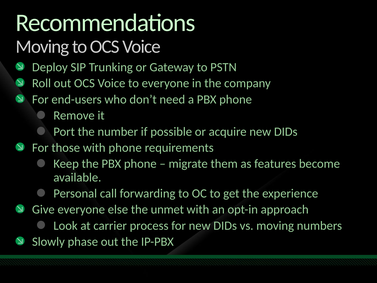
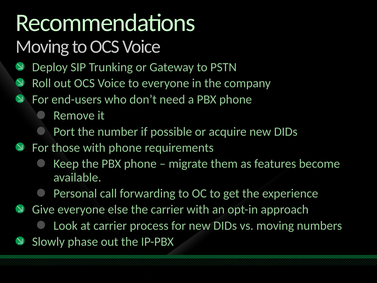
the unmet: unmet -> carrier
